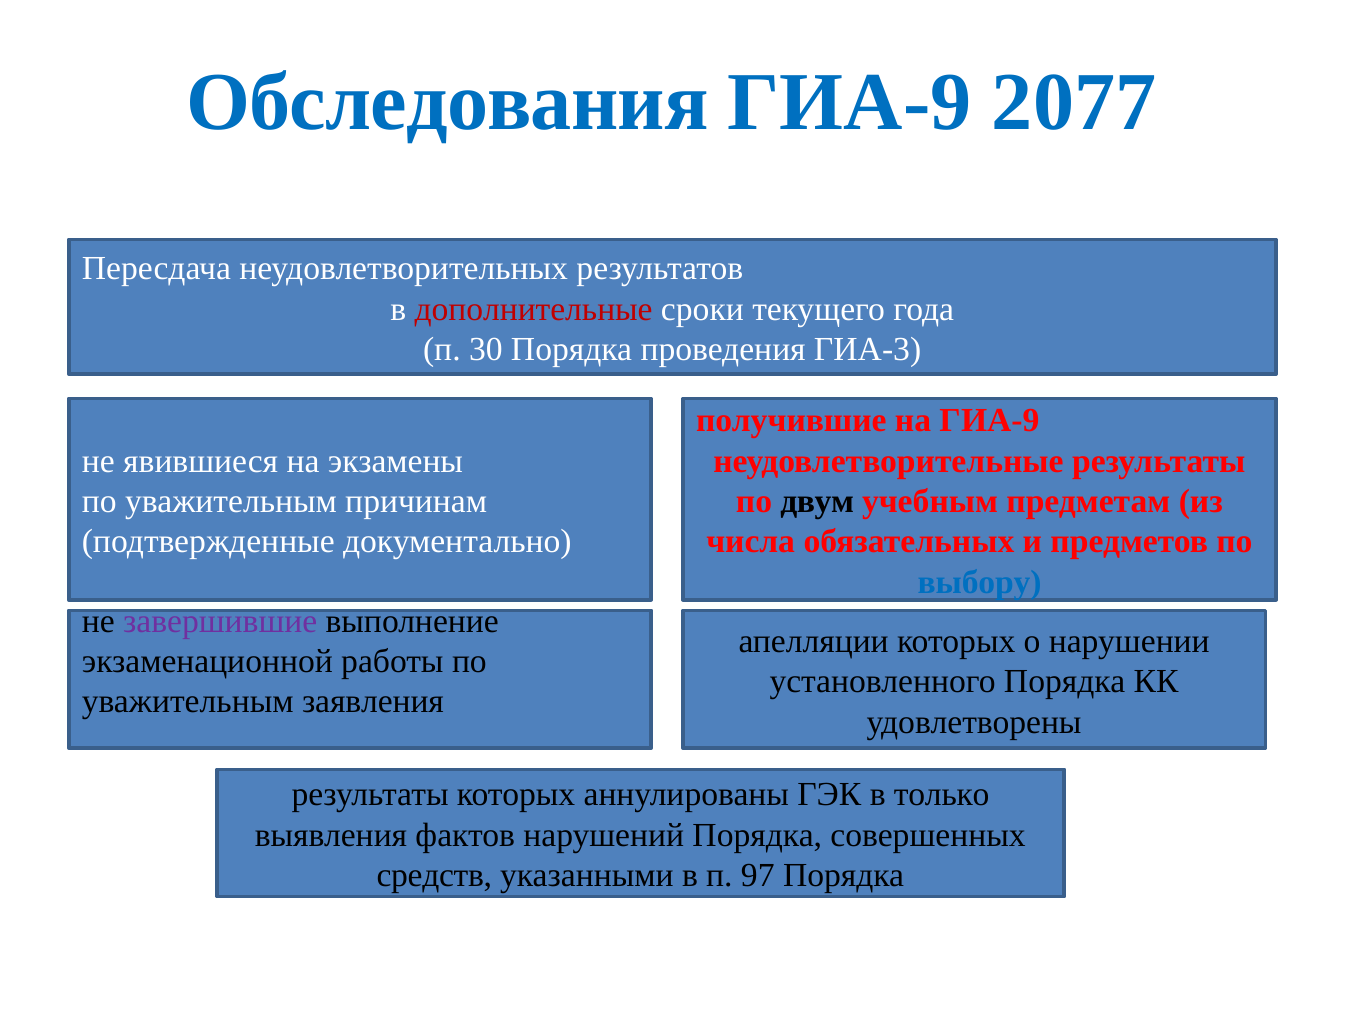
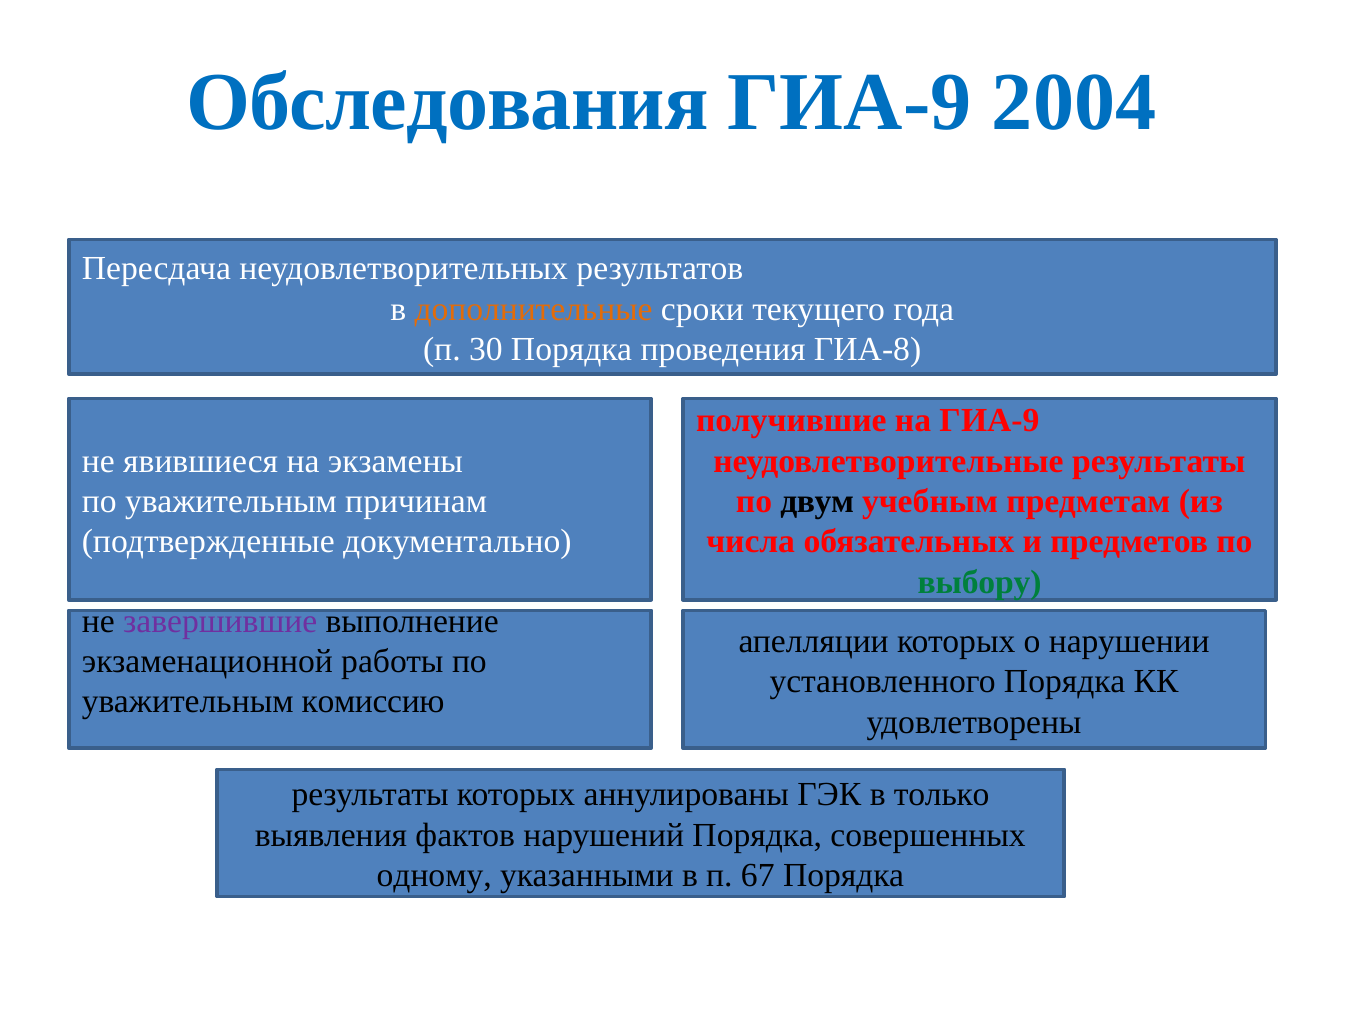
2077: 2077 -> 2004
дополнительные colour: red -> orange
ГИА-3: ГИА-3 -> ГИА-8
выбору colour: blue -> green
заявления: заявления -> комиссию
средств: средств -> одному
97: 97 -> 67
